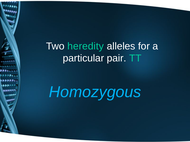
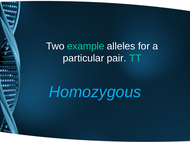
heredity: heredity -> example
